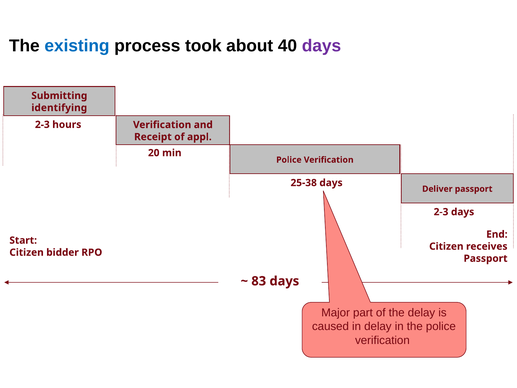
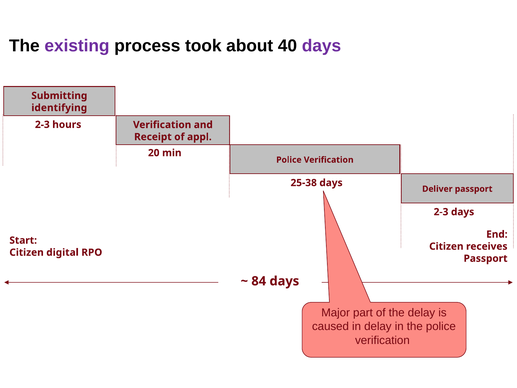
existing colour: blue -> purple
bidder: bidder -> digital
83: 83 -> 84
